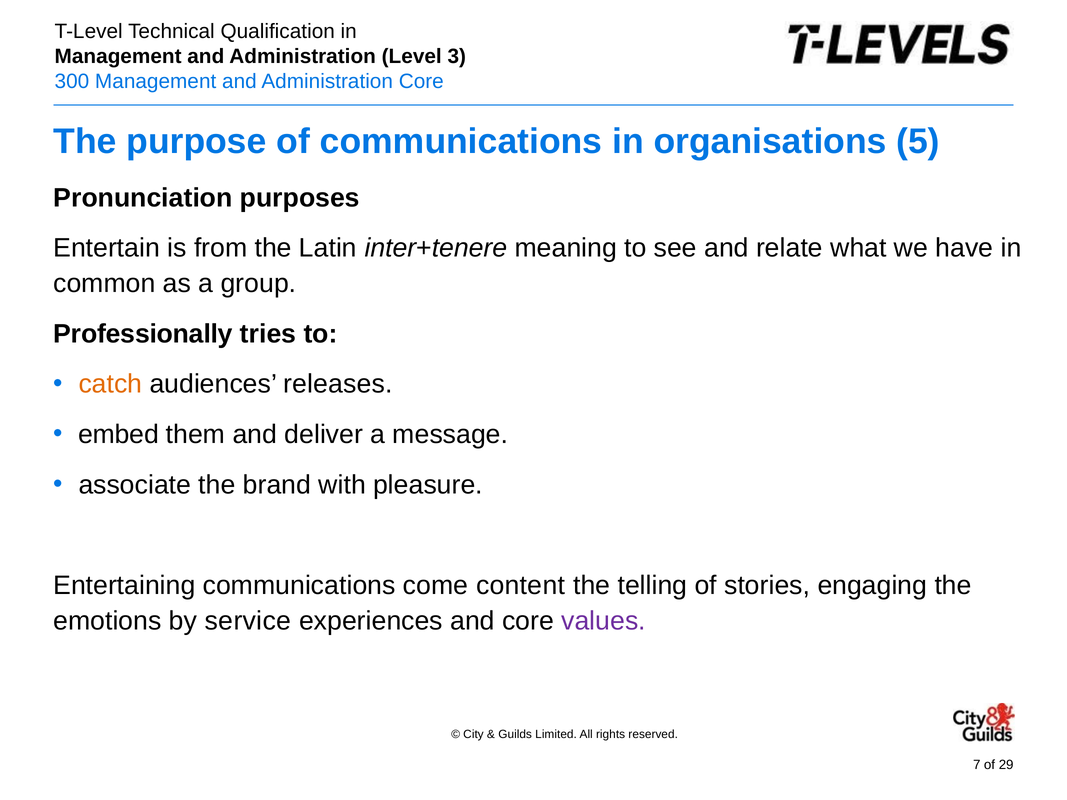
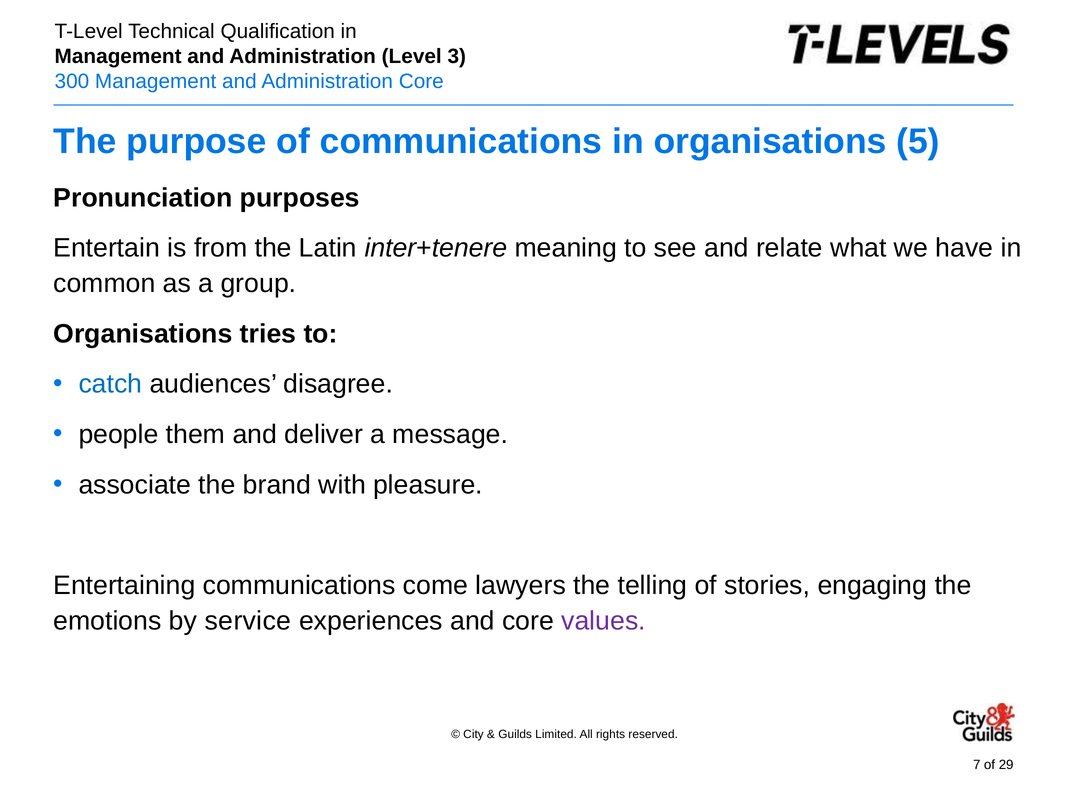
Professionally at (143, 334): Professionally -> Organisations
catch colour: orange -> blue
releases: releases -> disagree
embed: embed -> people
content: content -> lawyers
